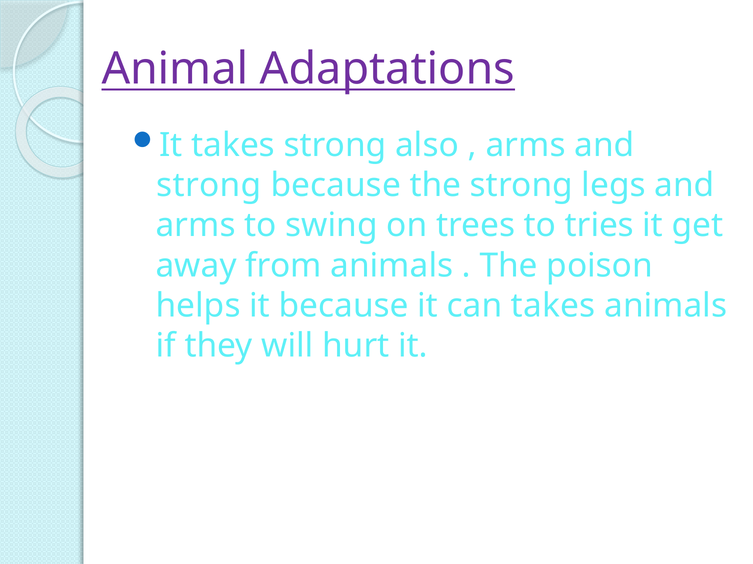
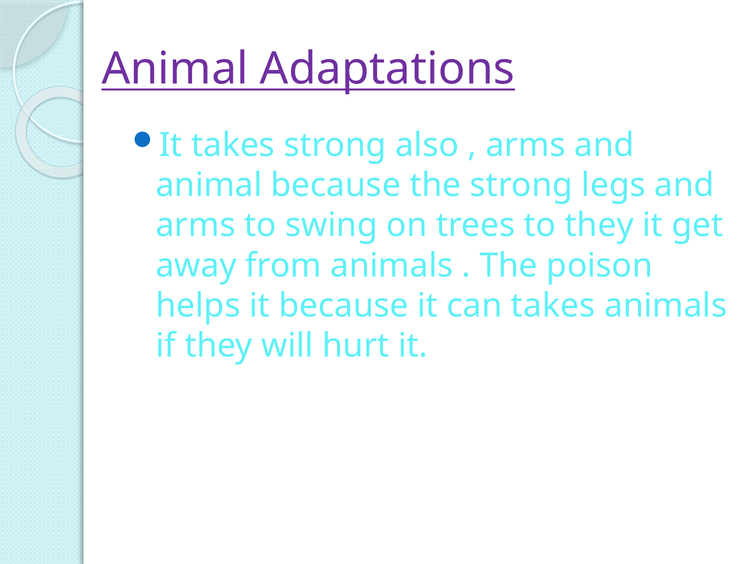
strong at (209, 186): strong -> animal
to tries: tries -> they
